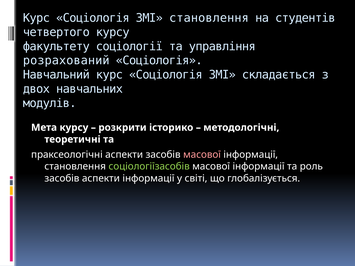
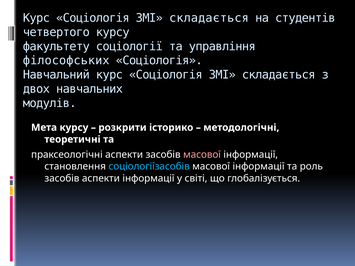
становлення at (209, 18): становлення -> складається
розрахований: розрахований -> філософських
соціологіїзасобів colour: light green -> light blue
